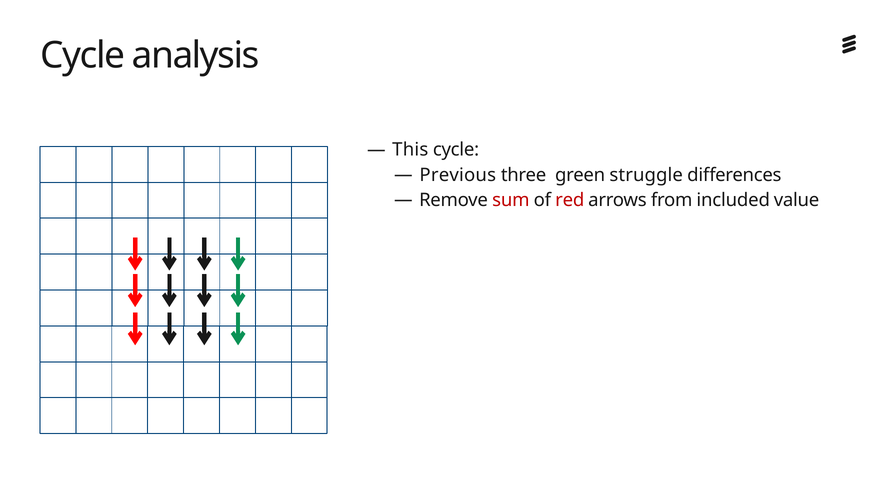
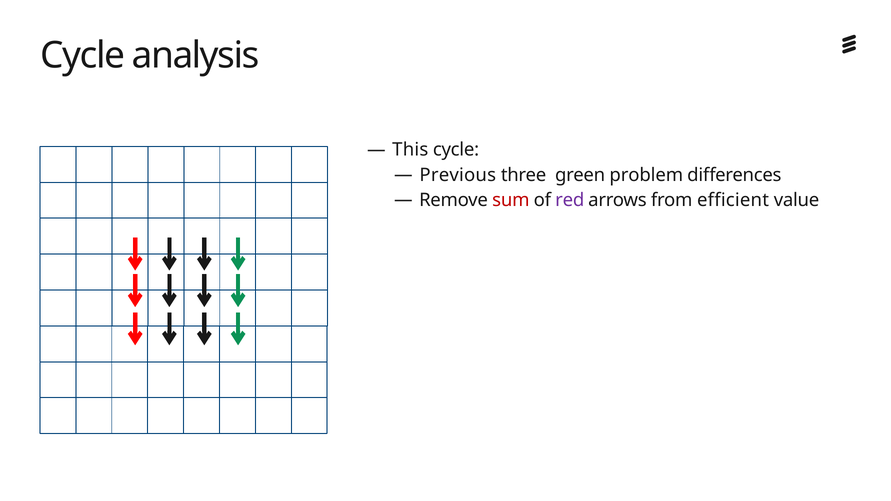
struggle: struggle -> problem
red colour: red -> purple
included: included -> efficient
